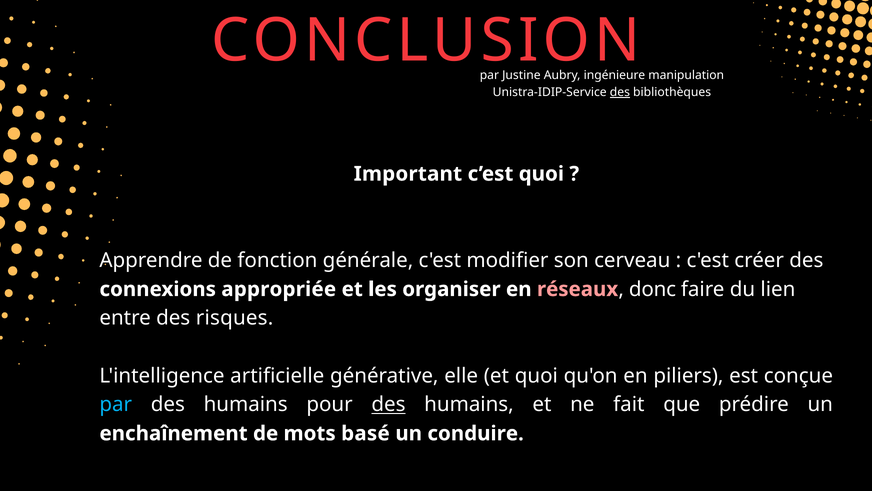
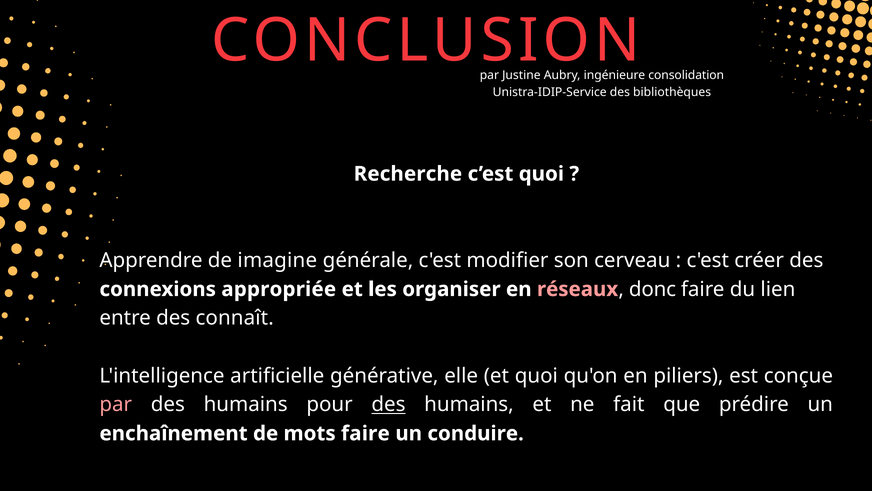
manipulation: manipulation -> consolidation
des at (620, 92) underline: present -> none
Important: Important -> Recherche
fonction: fonction -> imagine
risques: risques -> connaît
par at (116, 404) colour: light blue -> pink
mots basé: basé -> faire
